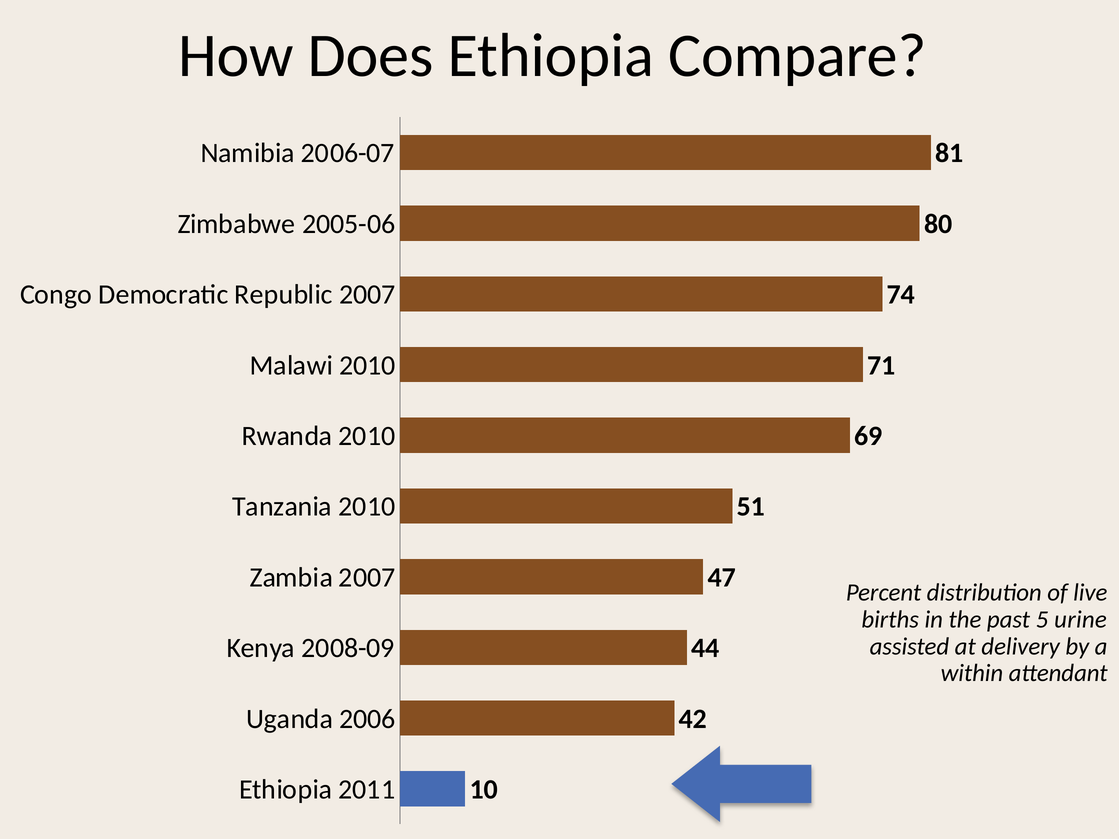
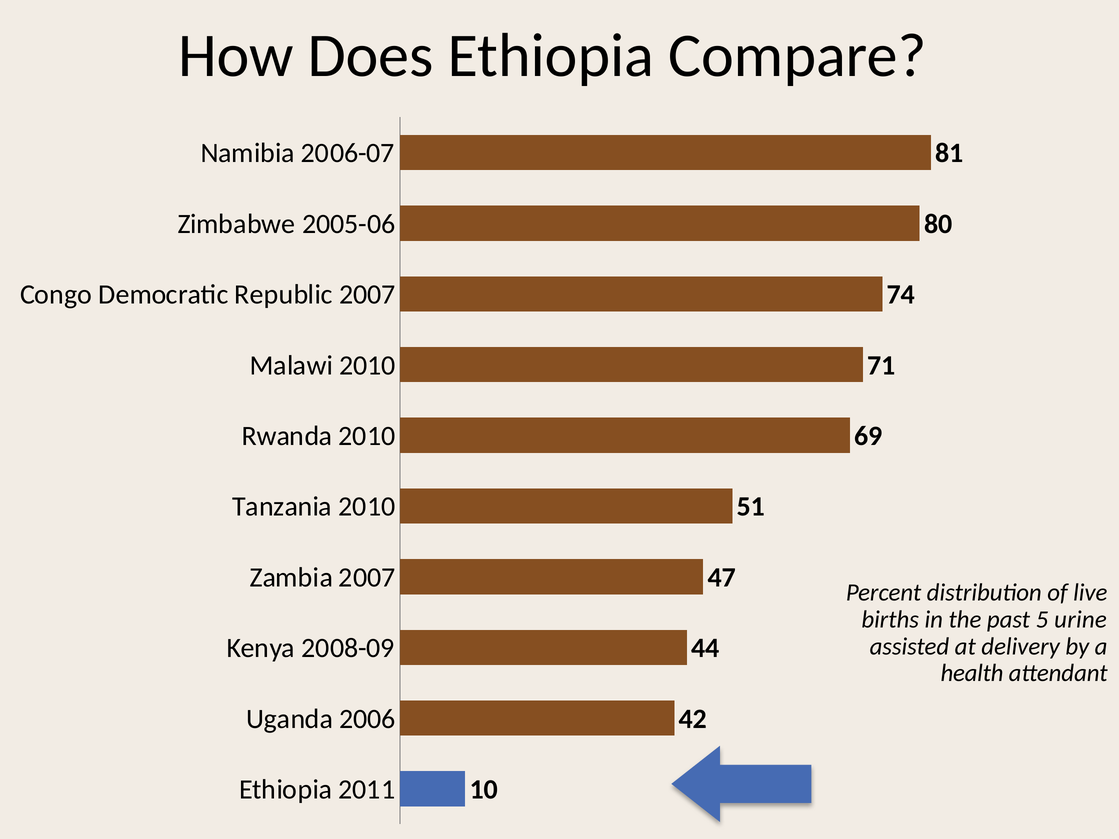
within: within -> health
